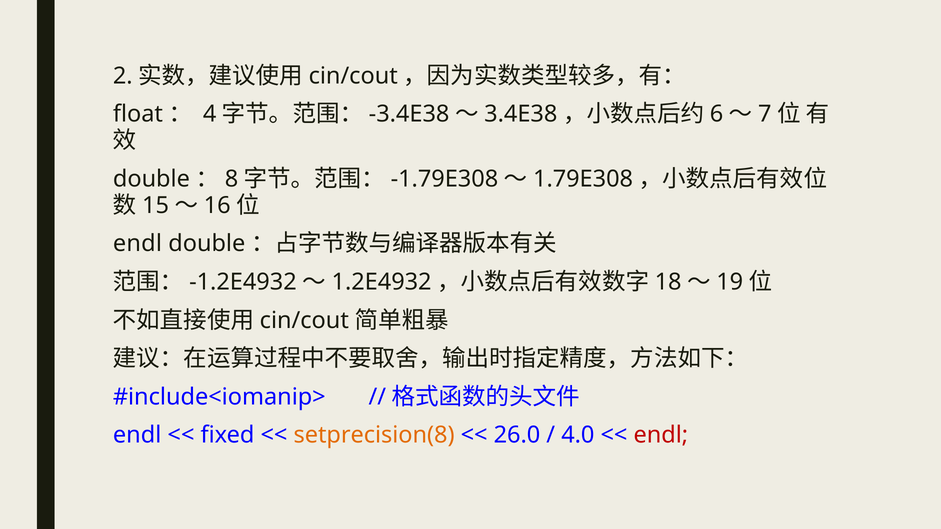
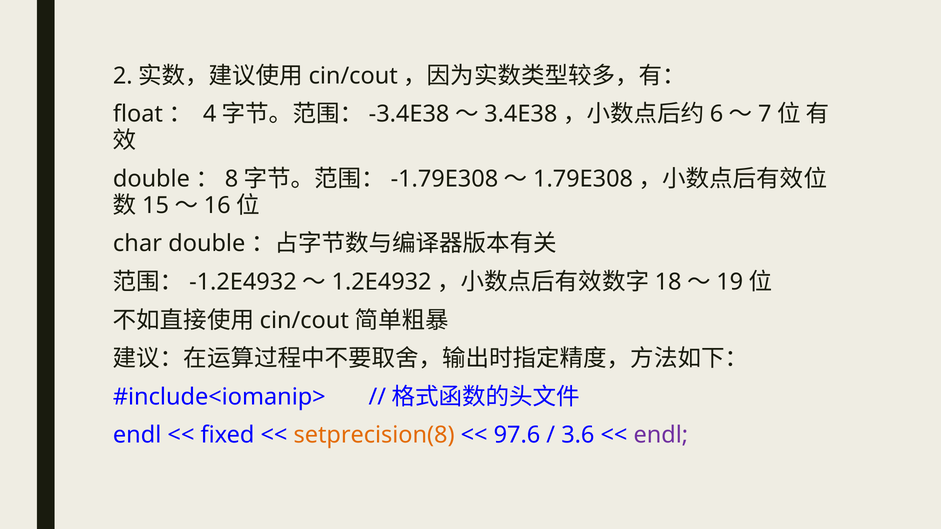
endl at (137, 244): endl -> char
26.0: 26.0 -> 97.6
4.0: 4.0 -> 3.6
endl at (661, 435) colour: red -> purple
